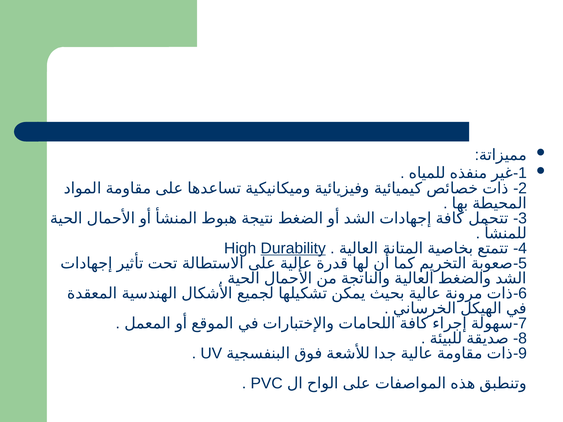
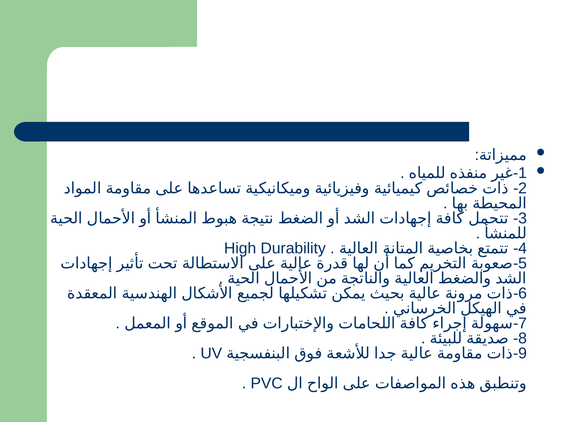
Durability underline: present -> none
